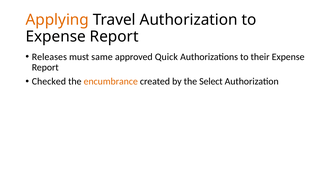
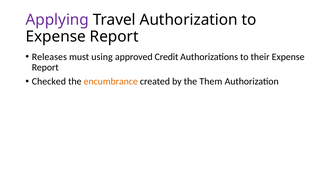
Applying colour: orange -> purple
same: same -> using
Quick: Quick -> Credit
Select: Select -> Them
